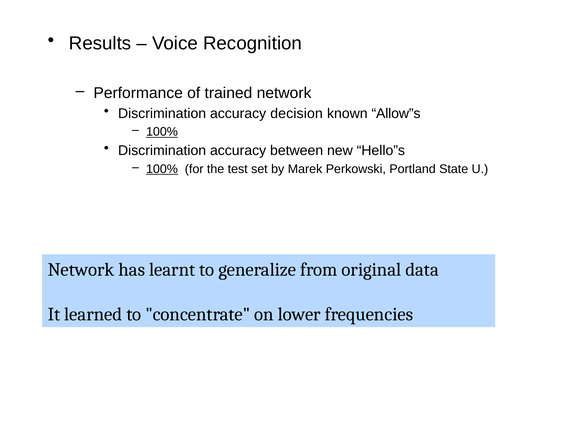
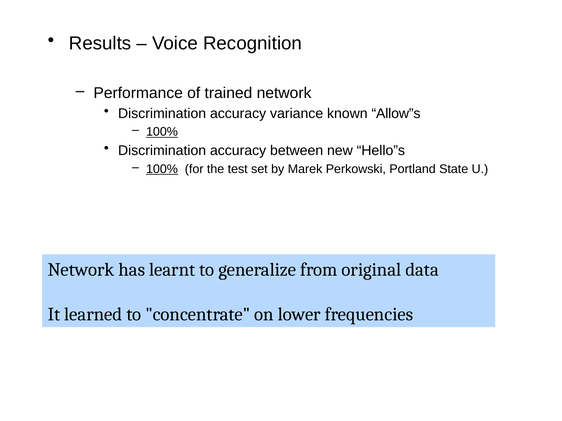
decision: decision -> variance
